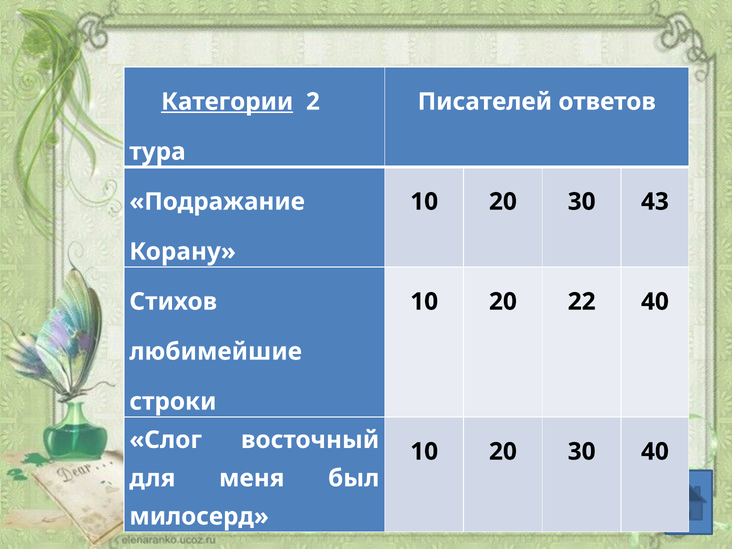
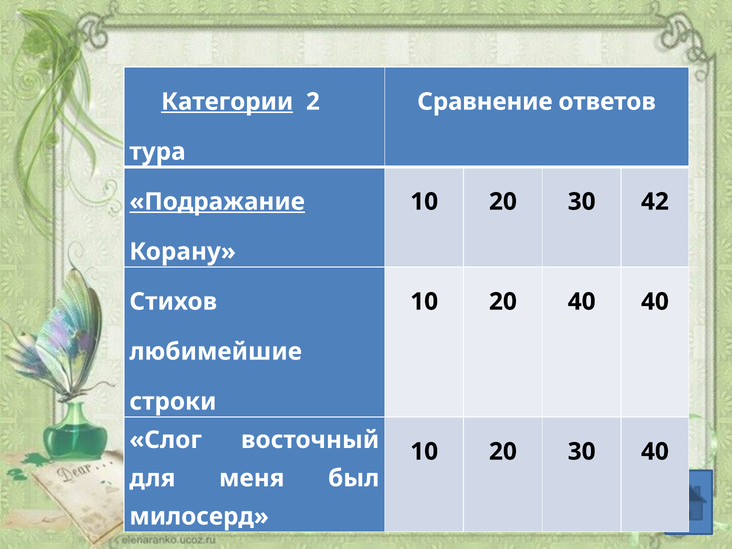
Писателей: Писателей -> Сравнение
Подражание underline: none -> present
43: 43 -> 42
20 22: 22 -> 40
